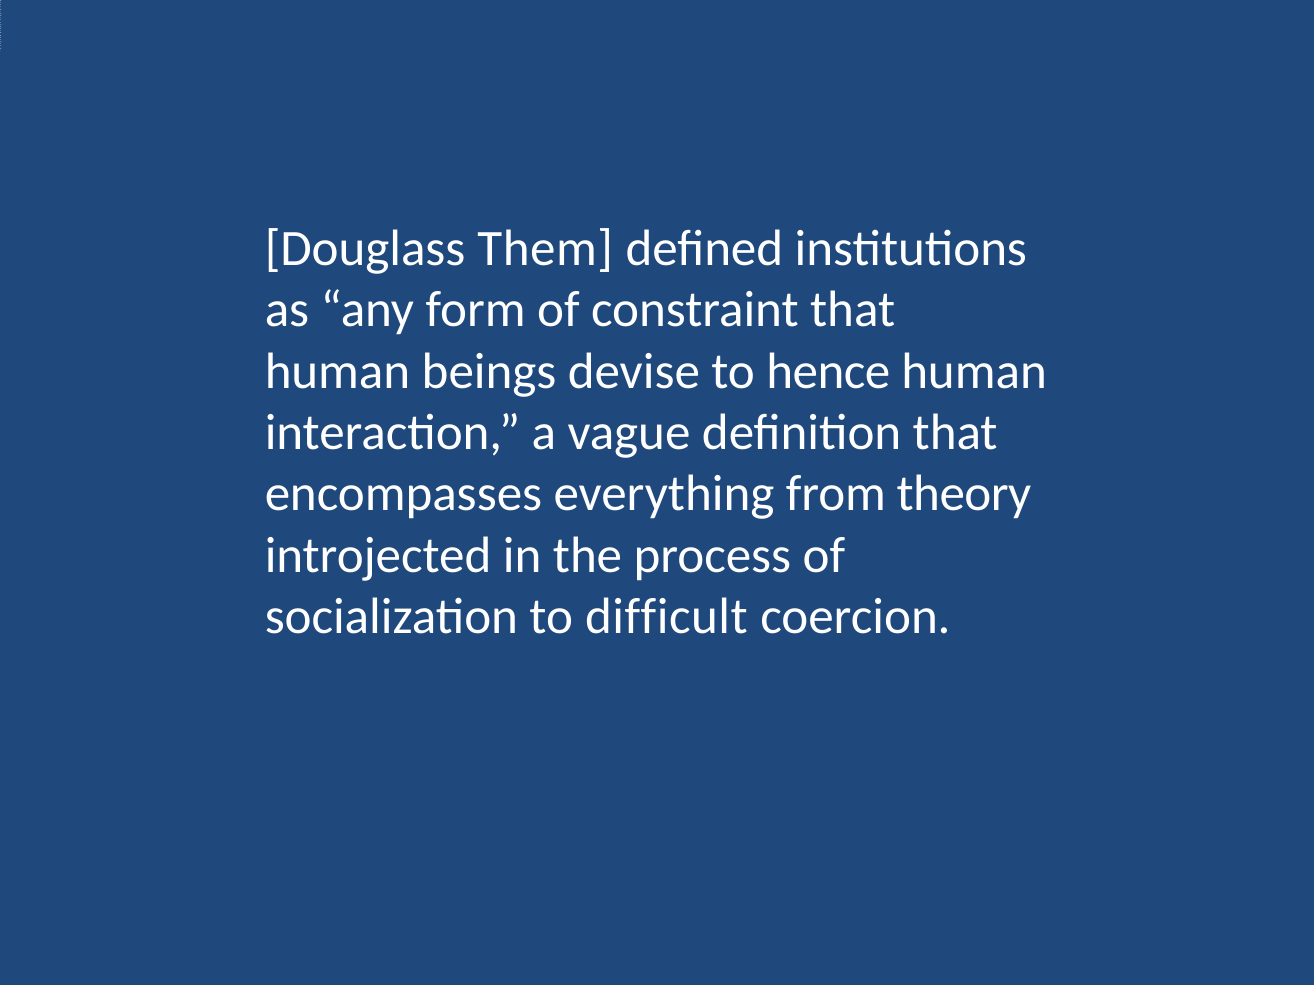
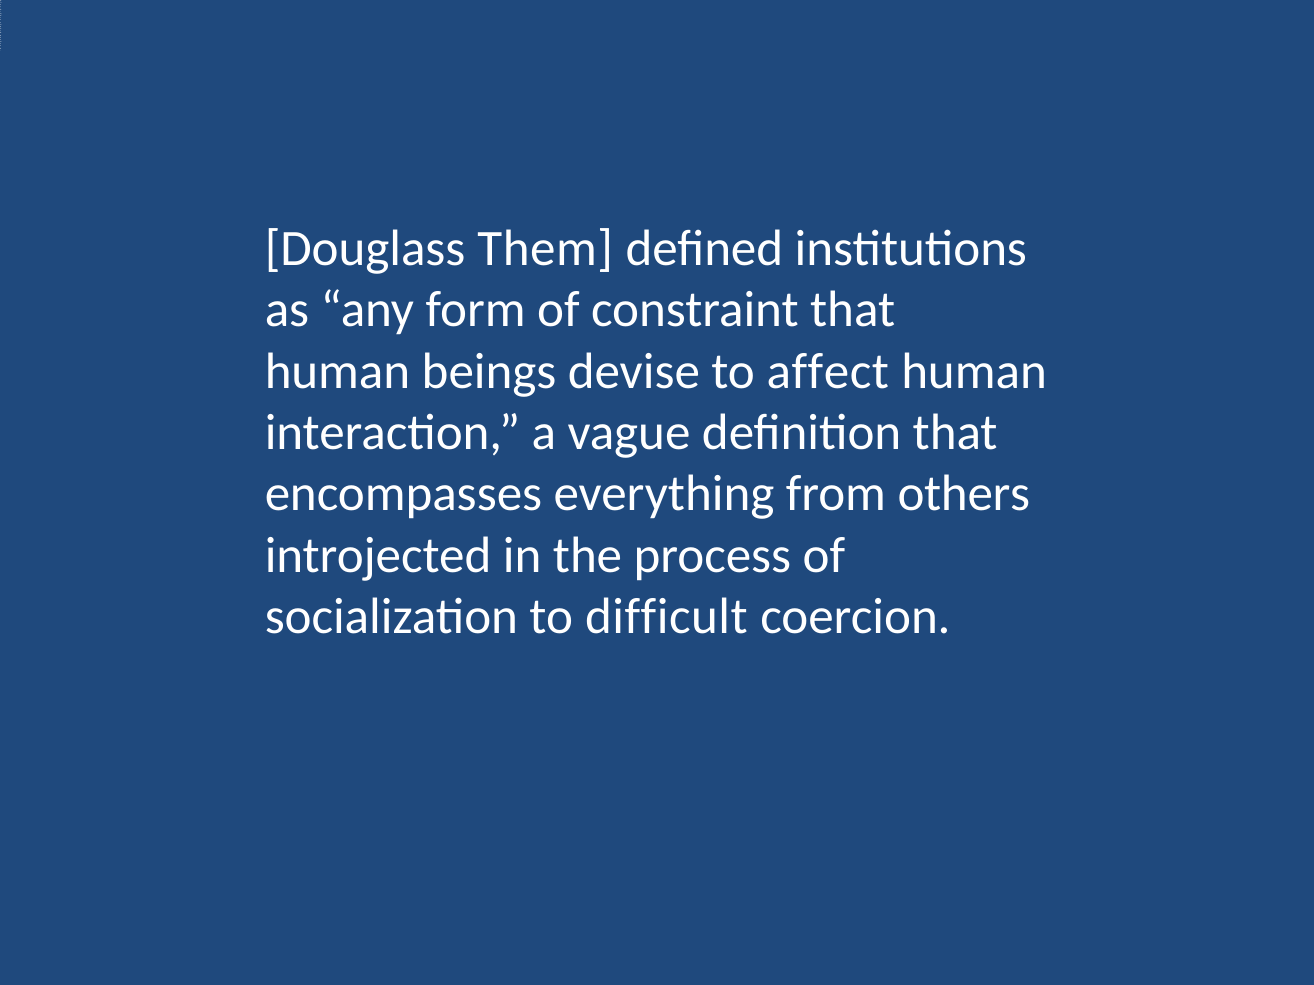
hence: hence -> affect
theory: theory -> others
